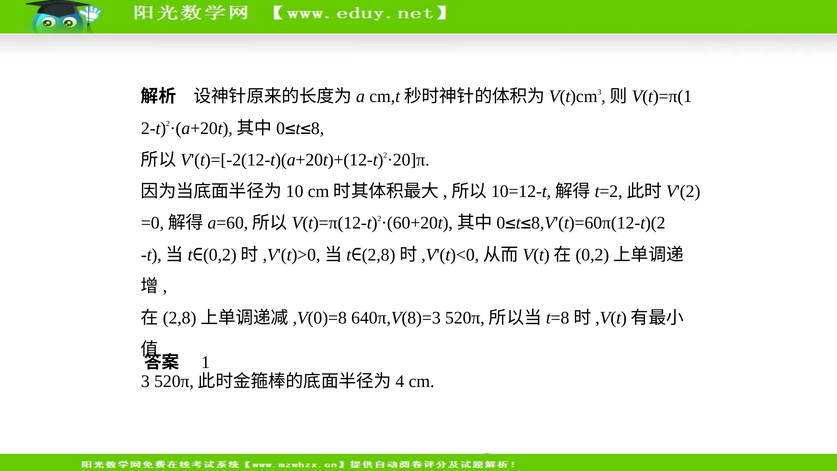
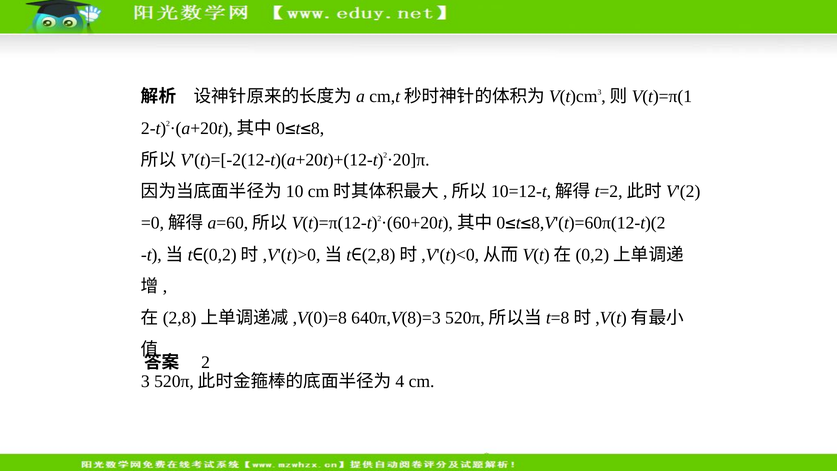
1: 1 -> 2
